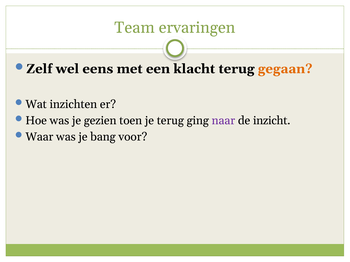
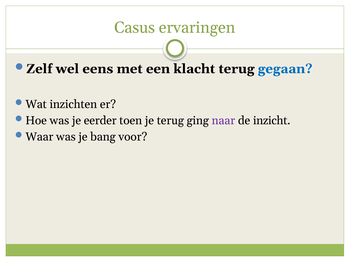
Team: Team -> Casus
gegaan colour: orange -> blue
gezien: gezien -> eerder
